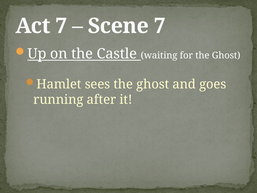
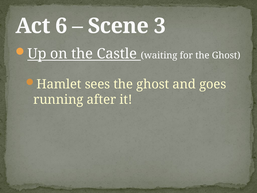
Act 7: 7 -> 6
Scene 7: 7 -> 3
